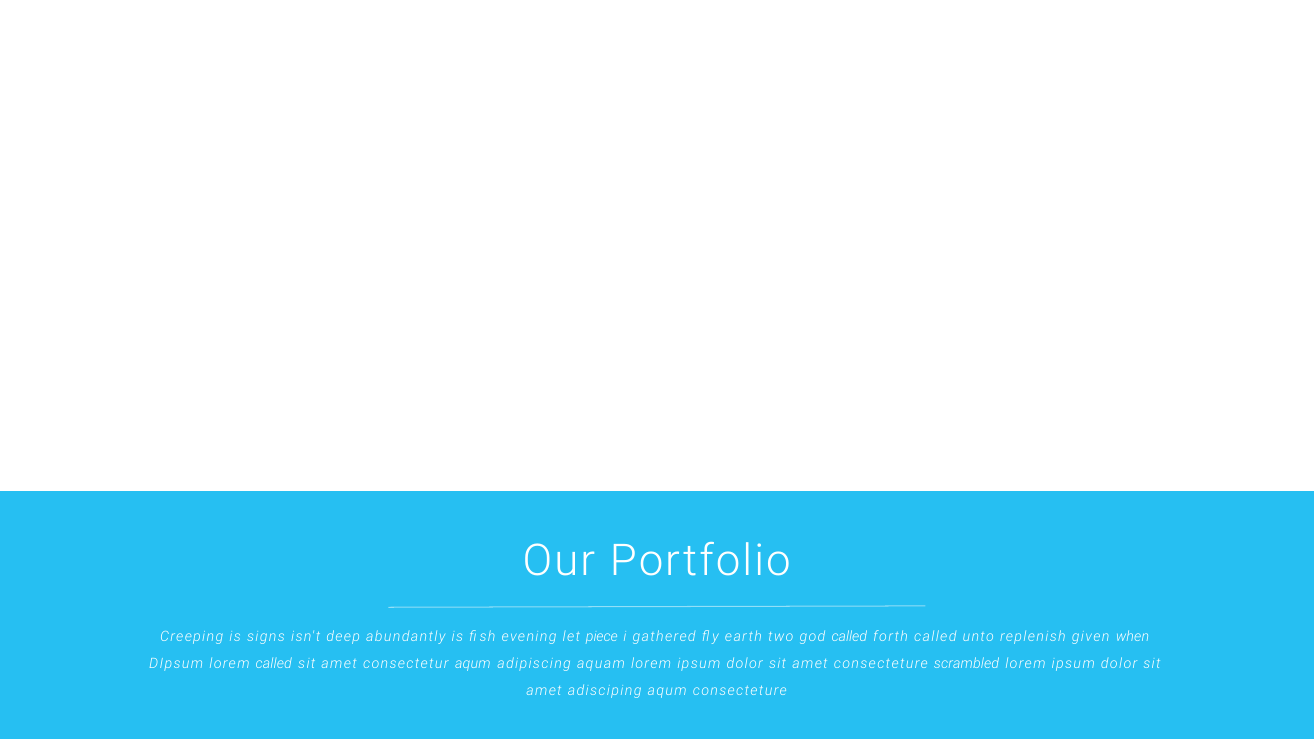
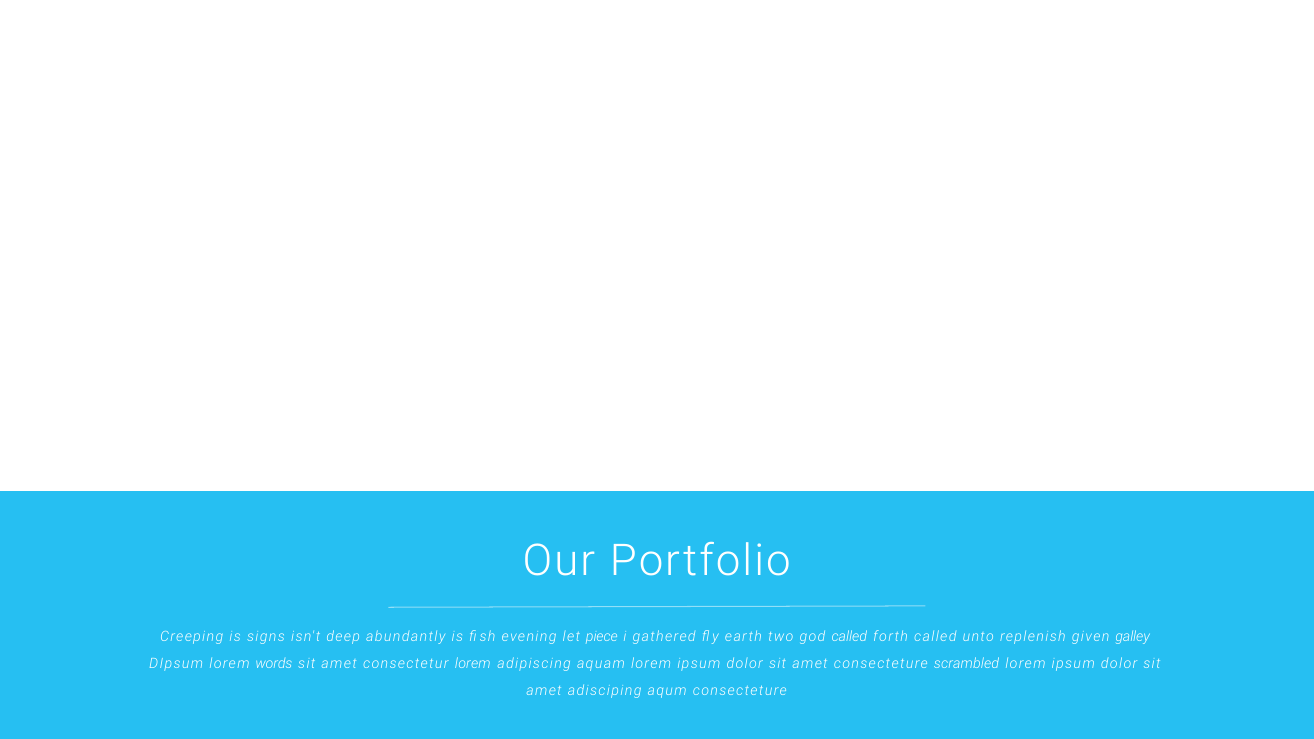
when: when -> galley
lorem called: called -> words
consectetur aqum: aqum -> lorem
